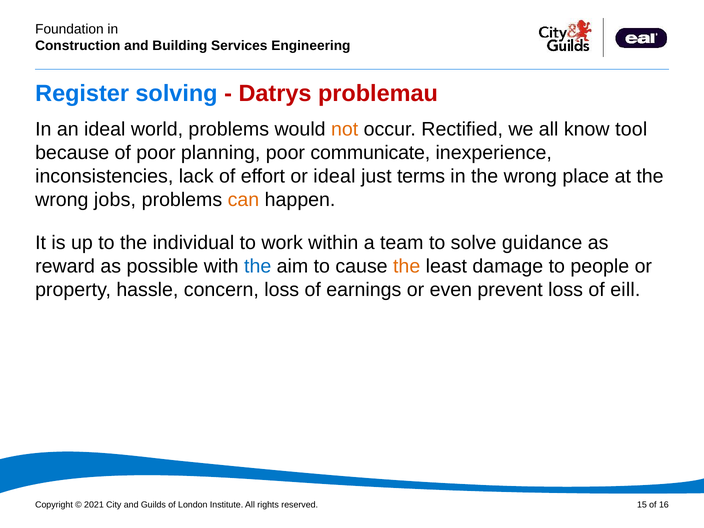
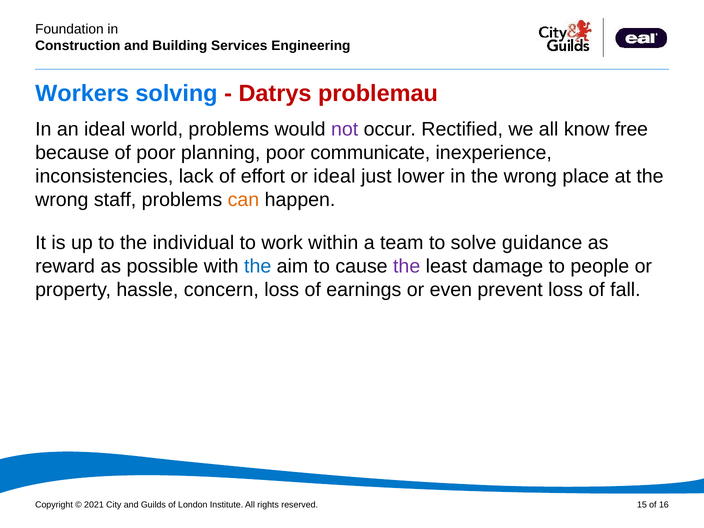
Register: Register -> Workers
not colour: orange -> purple
tool: tool -> free
terms: terms -> lower
jobs: jobs -> staff
the at (407, 266) colour: orange -> purple
eill: eill -> fall
